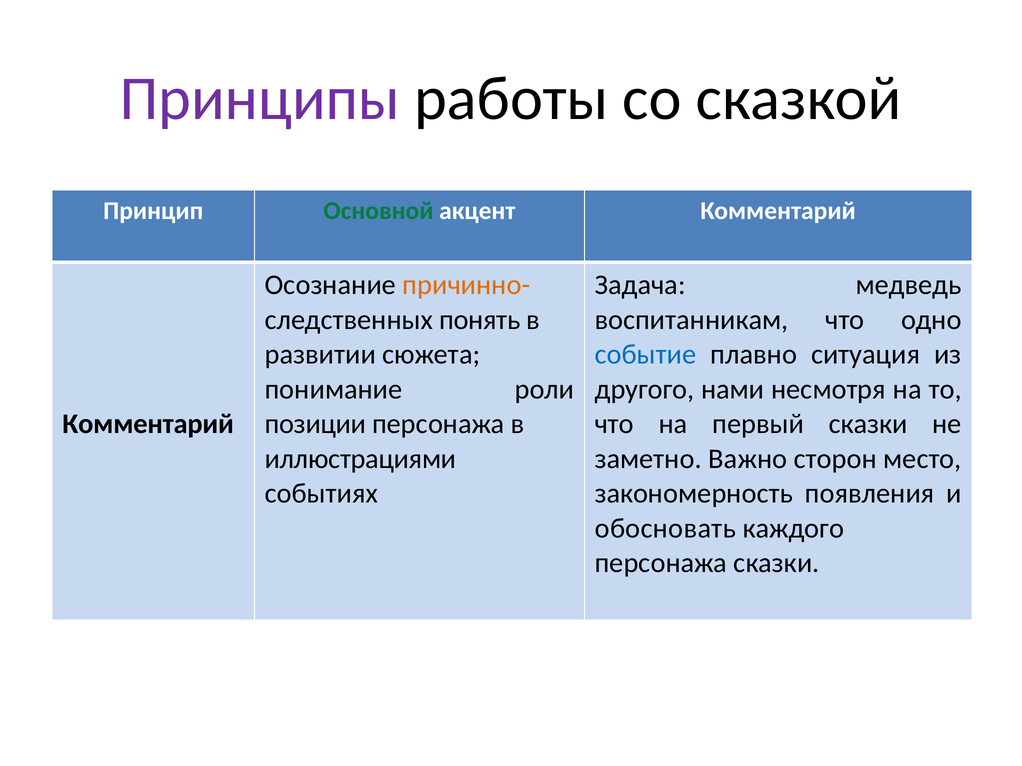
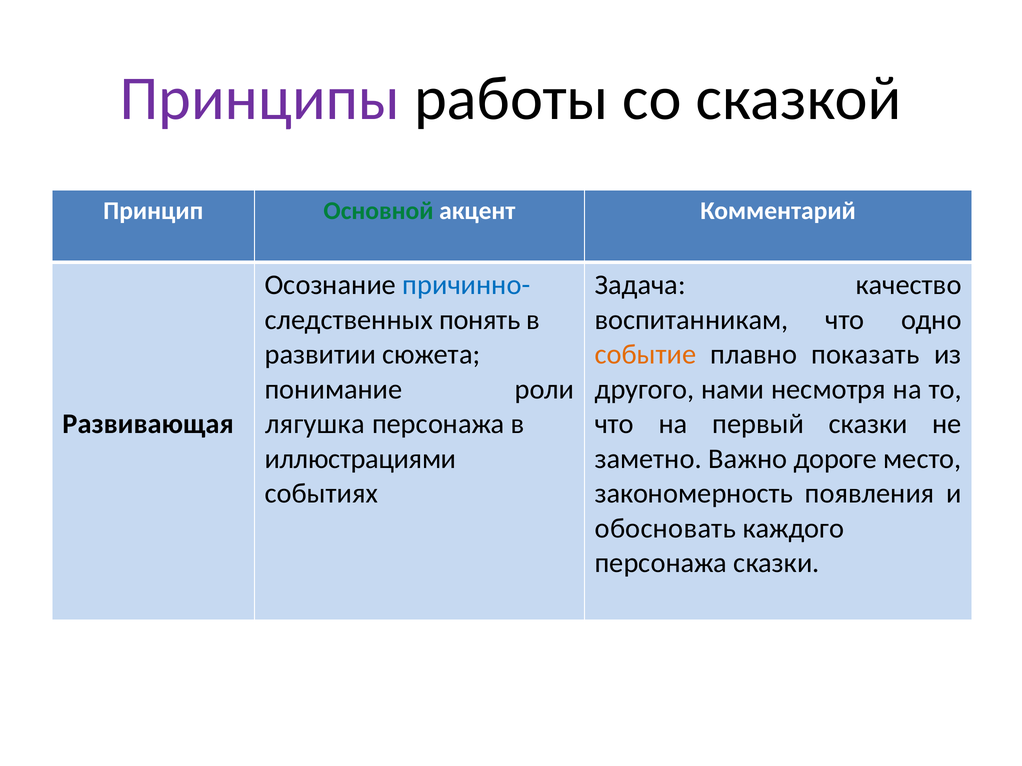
причинно- colour: orange -> blue
медведь: медведь -> качество
событие colour: blue -> orange
ситуация: ситуация -> показать
Комментарий at (148, 424): Комментарий -> Развивающая
позиции: позиции -> лягушка
сторон: сторон -> дороге
